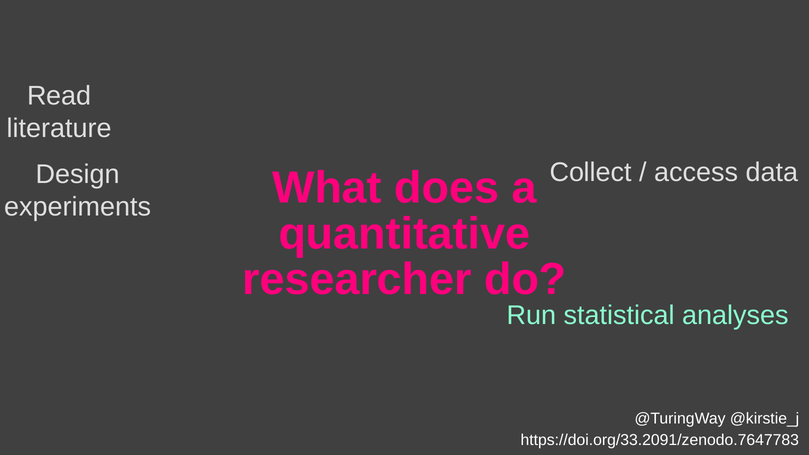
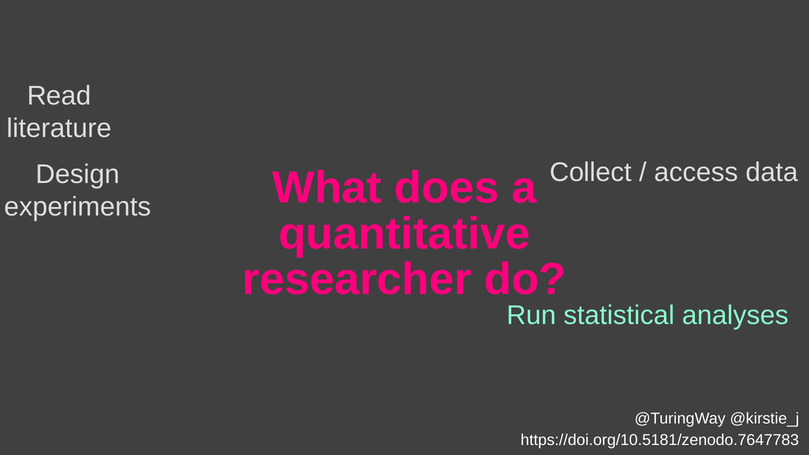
https://doi.org/33.2091/zenodo.7647783: https://doi.org/33.2091/zenodo.7647783 -> https://doi.org/10.5181/zenodo.7647783
